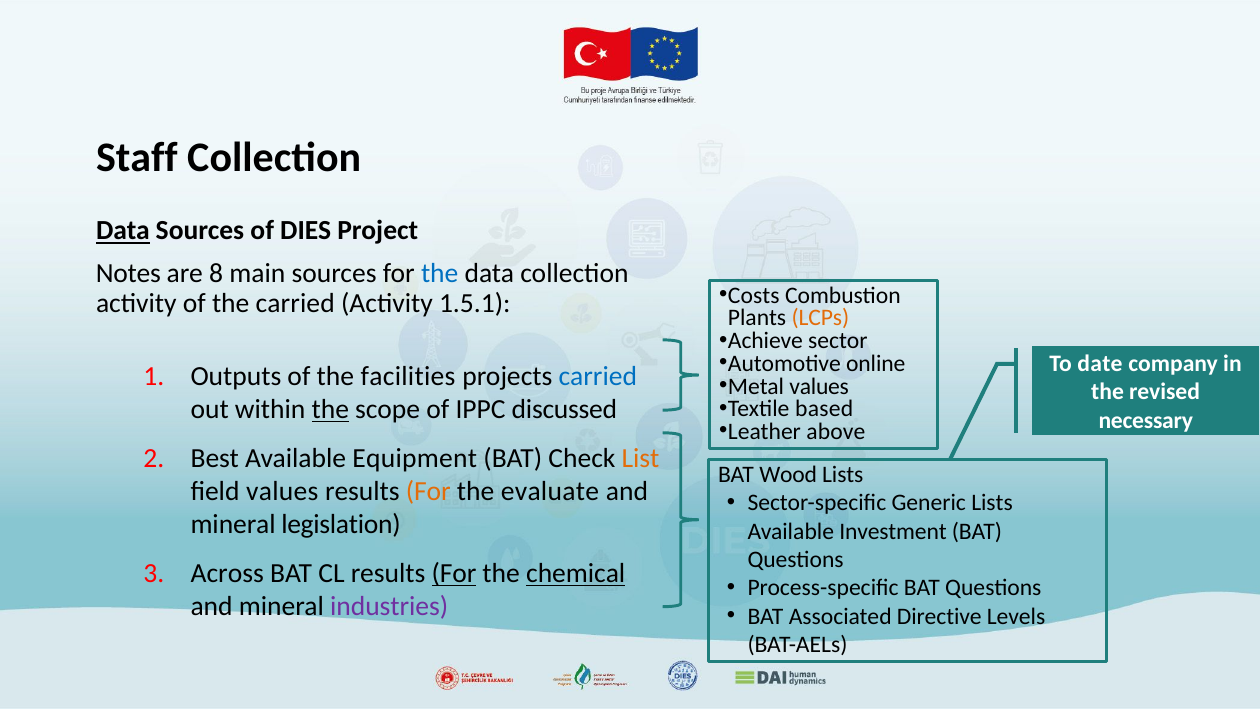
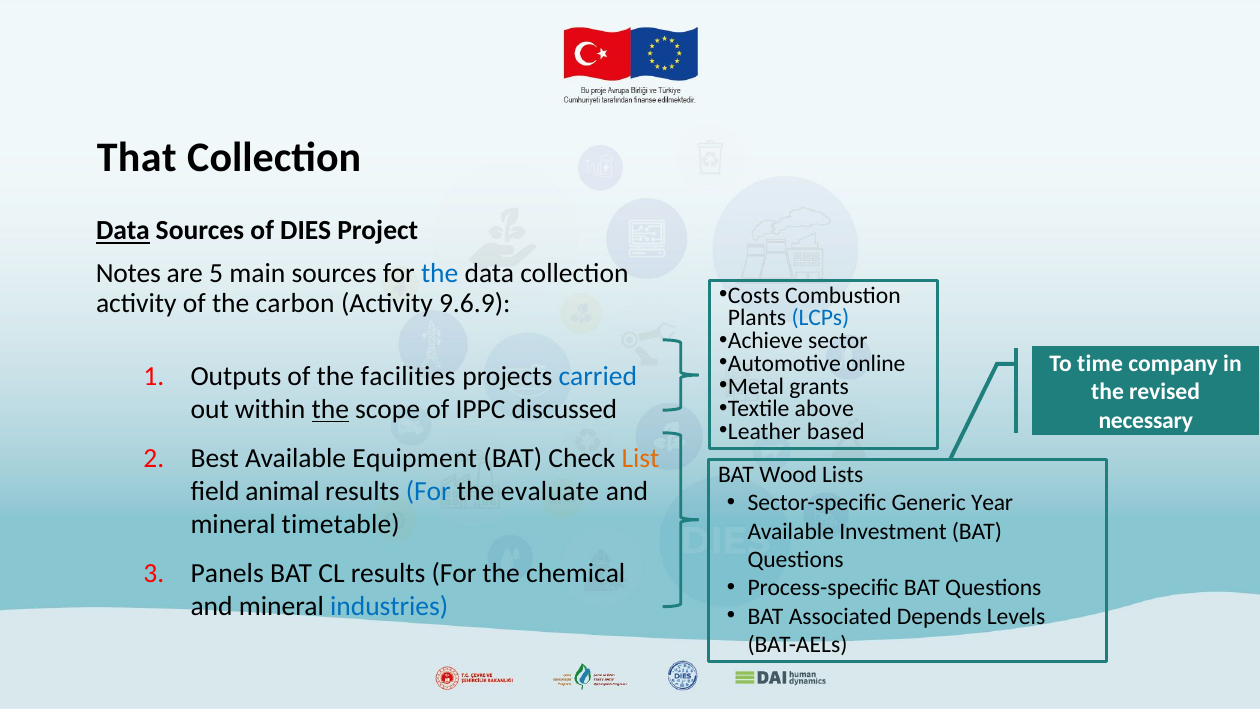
Staff: Staff -> That
8: 8 -> 5
the carried: carried -> carbon
1.5.1: 1.5.1 -> 9.6.9
LCPs colour: orange -> blue
date: date -> time
Metal values: values -> grants
based: based -> above
above: above -> based
field values: values -> animal
For at (428, 491) colour: orange -> blue
Generic Lists: Lists -> Year
legislation: legislation -> timetable
Across: Across -> Panels
For at (454, 573) underline: present -> none
chemical underline: present -> none
industries colour: purple -> blue
Directive: Directive -> Depends
